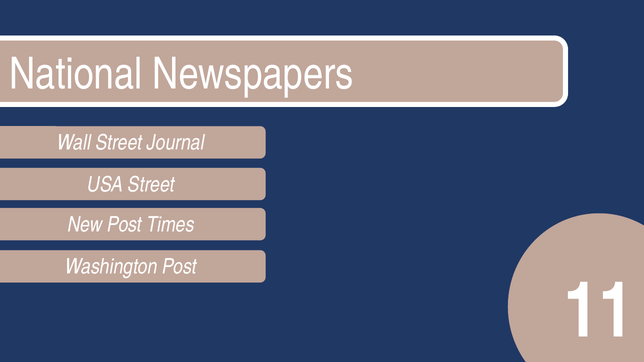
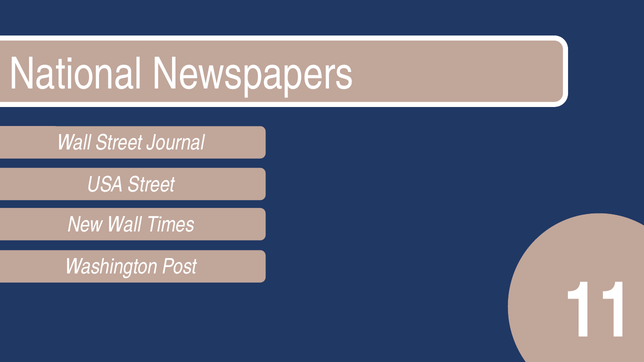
New Post: Post -> Wall
